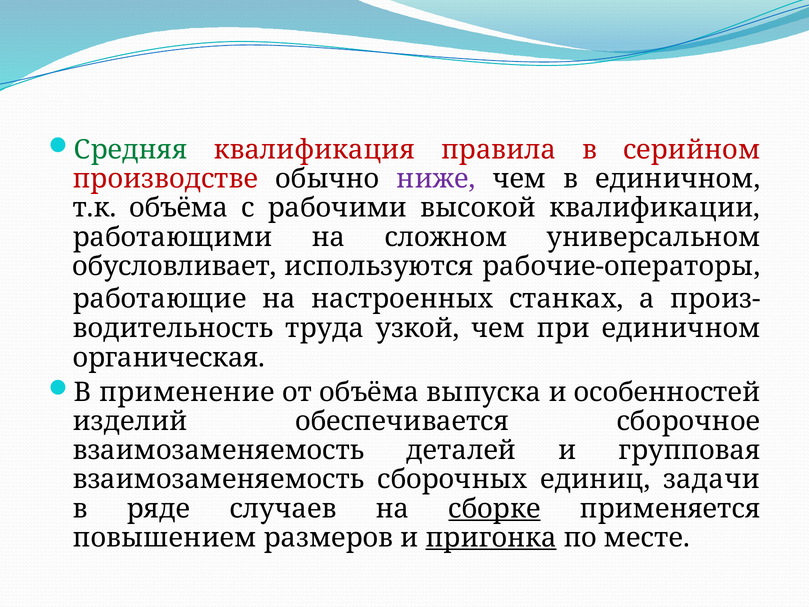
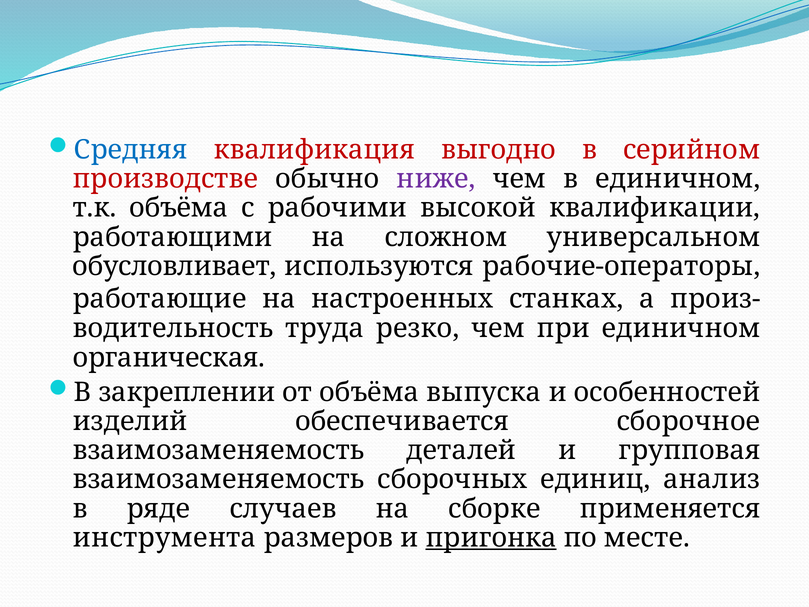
Средняя colour: green -> blue
правила: правила -> выгодно
узкой: узкой -> резко
применение: применение -> закреплении
задачи: задачи -> анализ
сборке underline: present -> none
повышением: повышением -> инструмента
